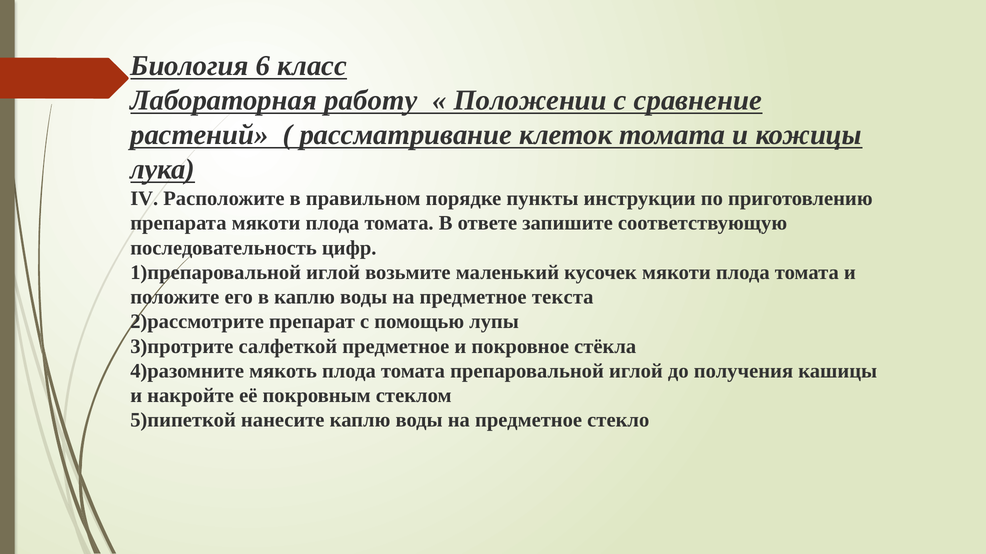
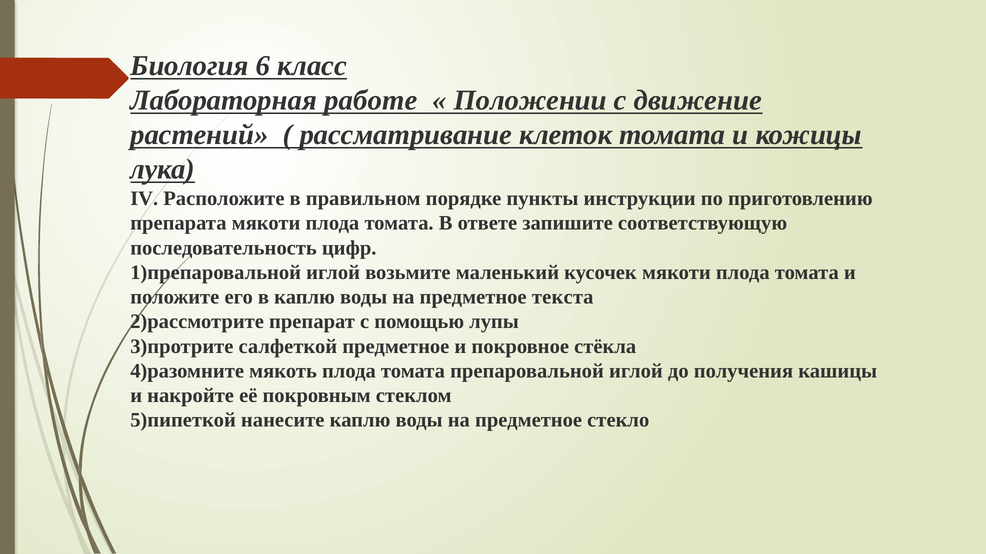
работу: работу -> работе
сравнение: сравнение -> движение
